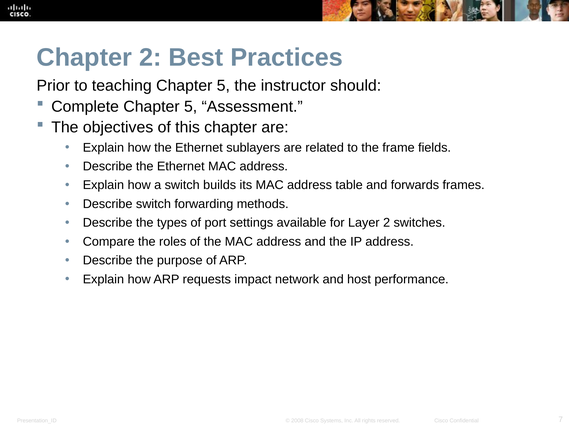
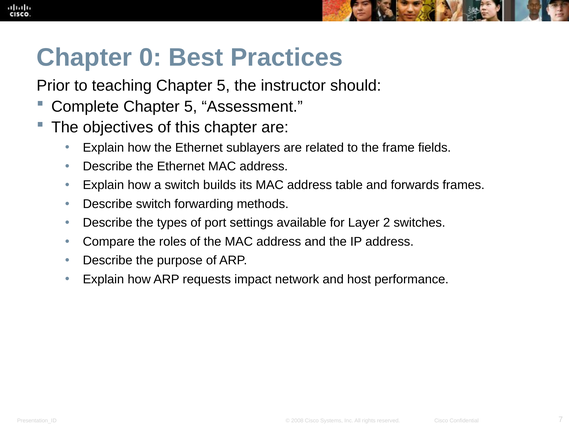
Chapter 2: 2 -> 0
